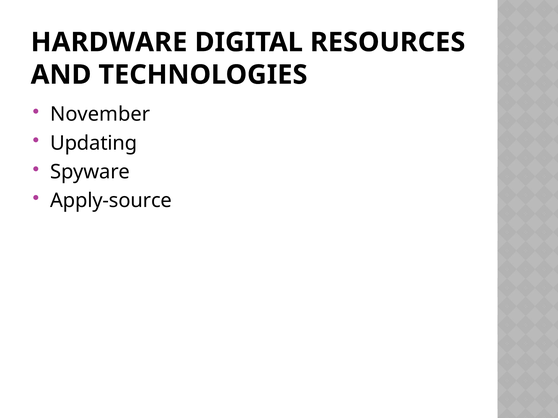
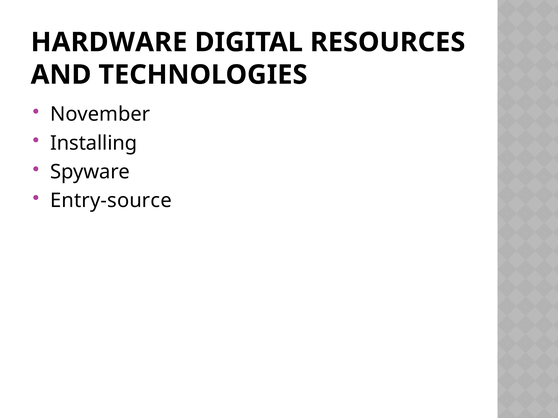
Updating: Updating -> Installing
Apply-source: Apply-source -> Entry-source
